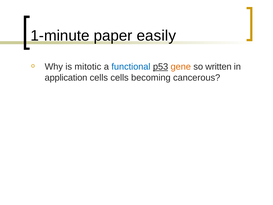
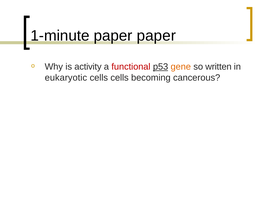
paper easily: easily -> paper
mitotic: mitotic -> activity
functional colour: blue -> red
application: application -> eukaryotic
